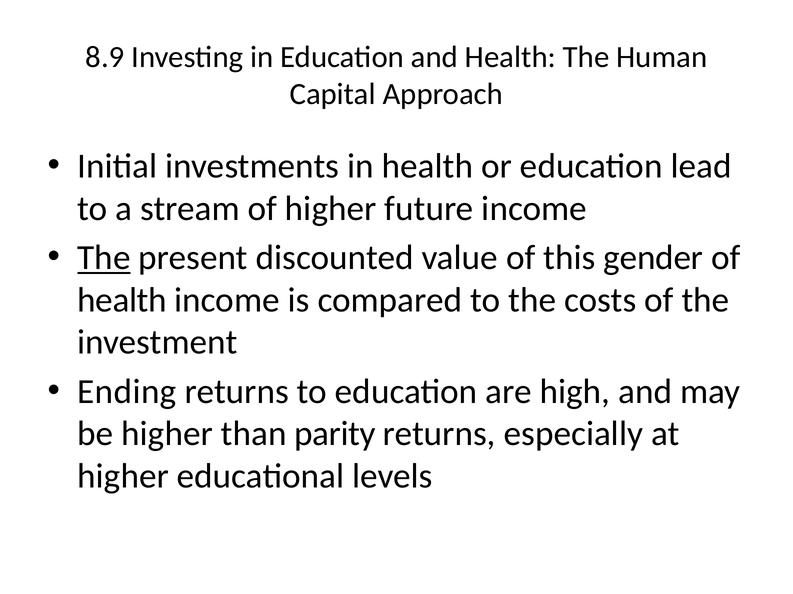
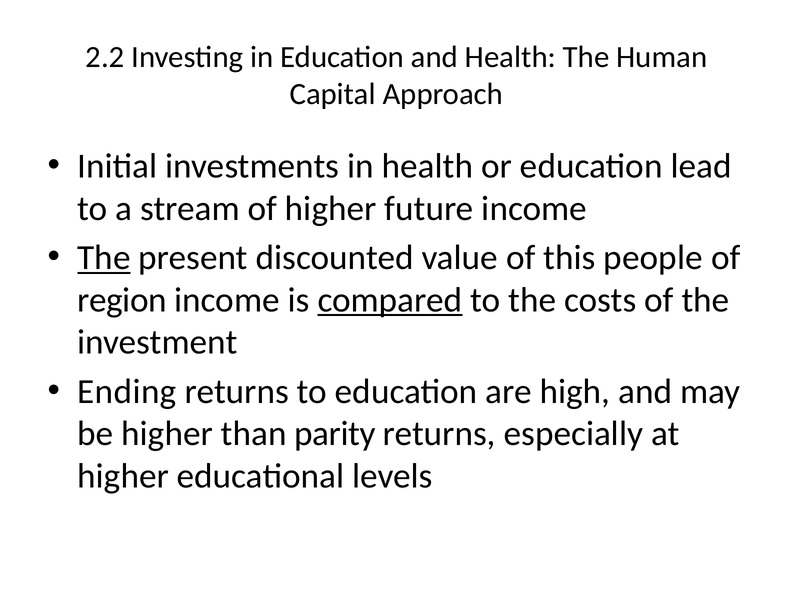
8.9: 8.9 -> 2.2
gender: gender -> people
health at (122, 300): health -> region
compared underline: none -> present
